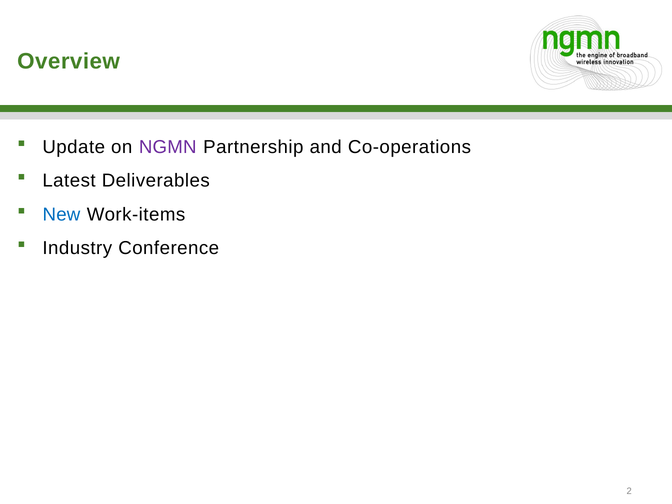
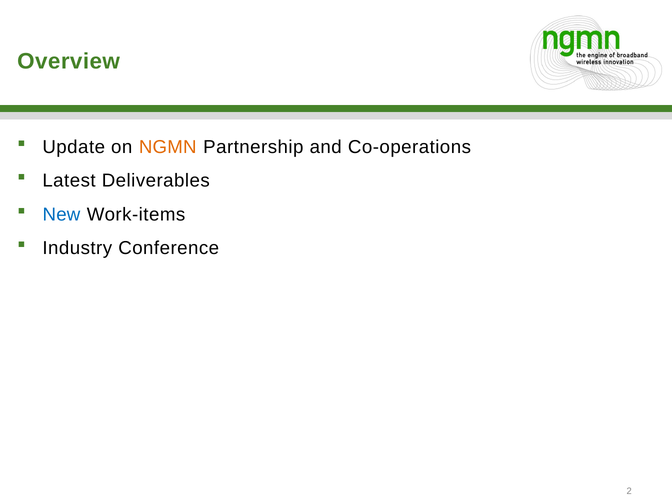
NGMN colour: purple -> orange
